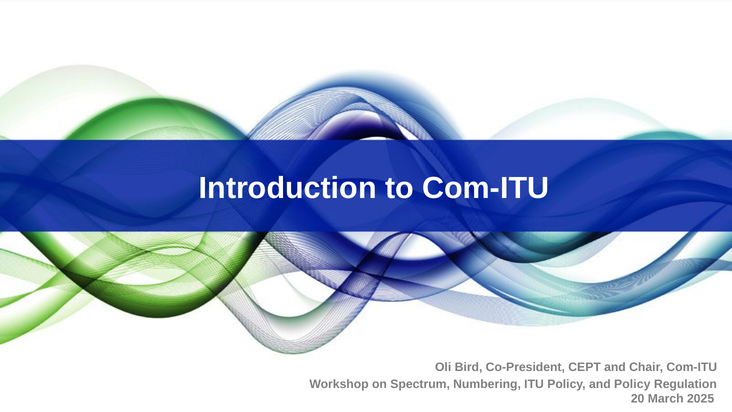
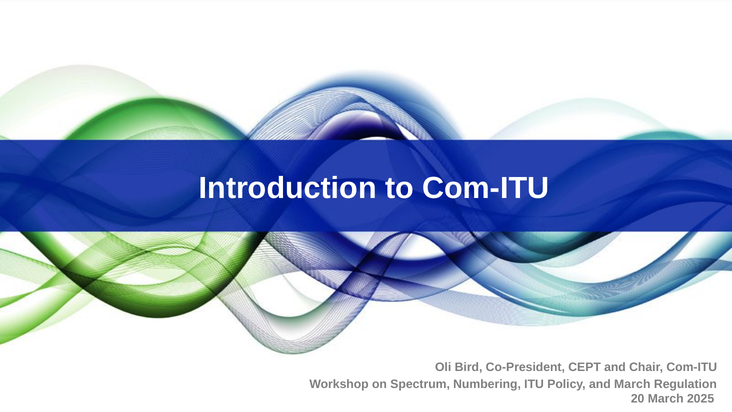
and Policy: Policy -> March
